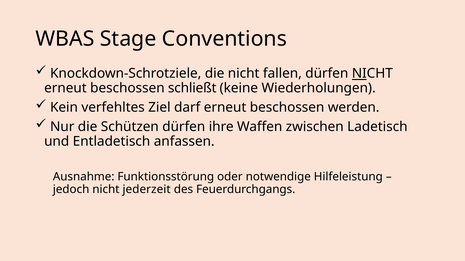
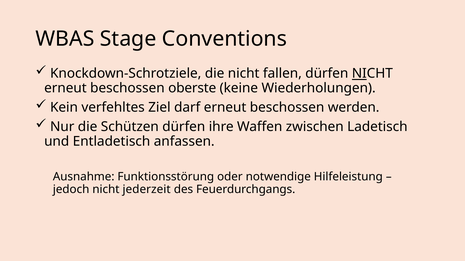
schließt: schließt -> oberste
